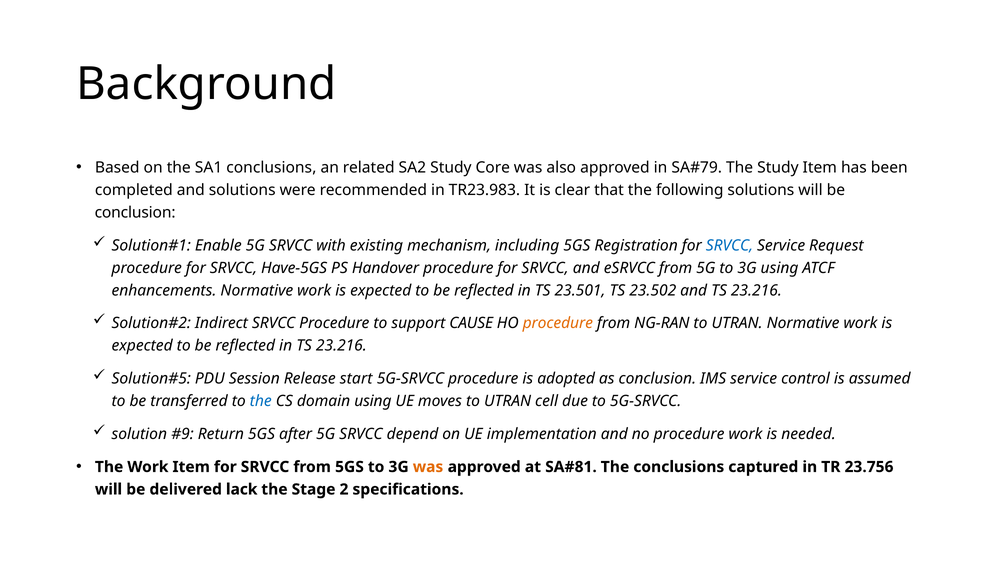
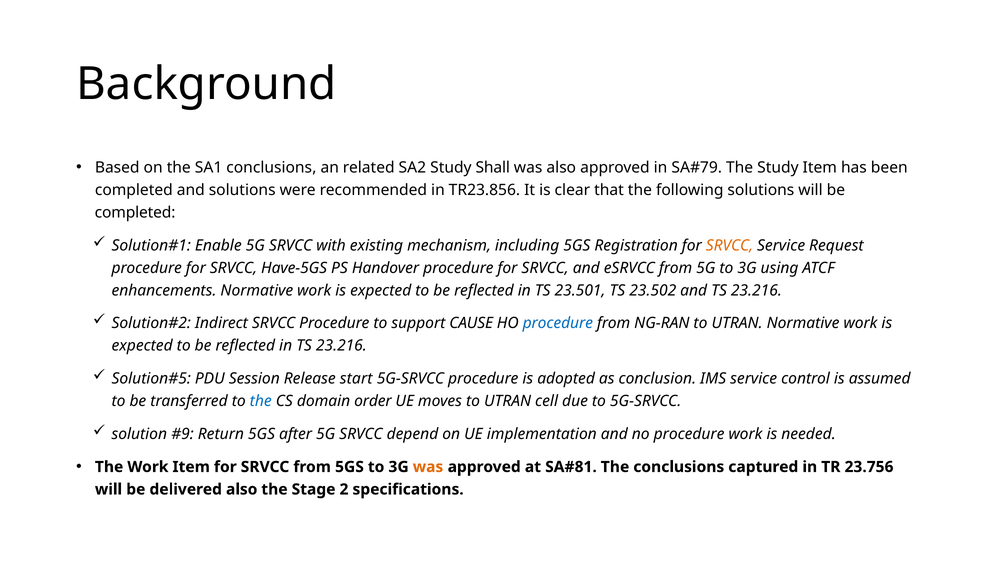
Core: Core -> Shall
TR23.983: TR23.983 -> TR23.856
conclusion at (135, 212): conclusion -> completed
SRVCC at (730, 245) colour: blue -> orange
procedure at (558, 323) colour: orange -> blue
domain using: using -> order
delivered lack: lack -> also
